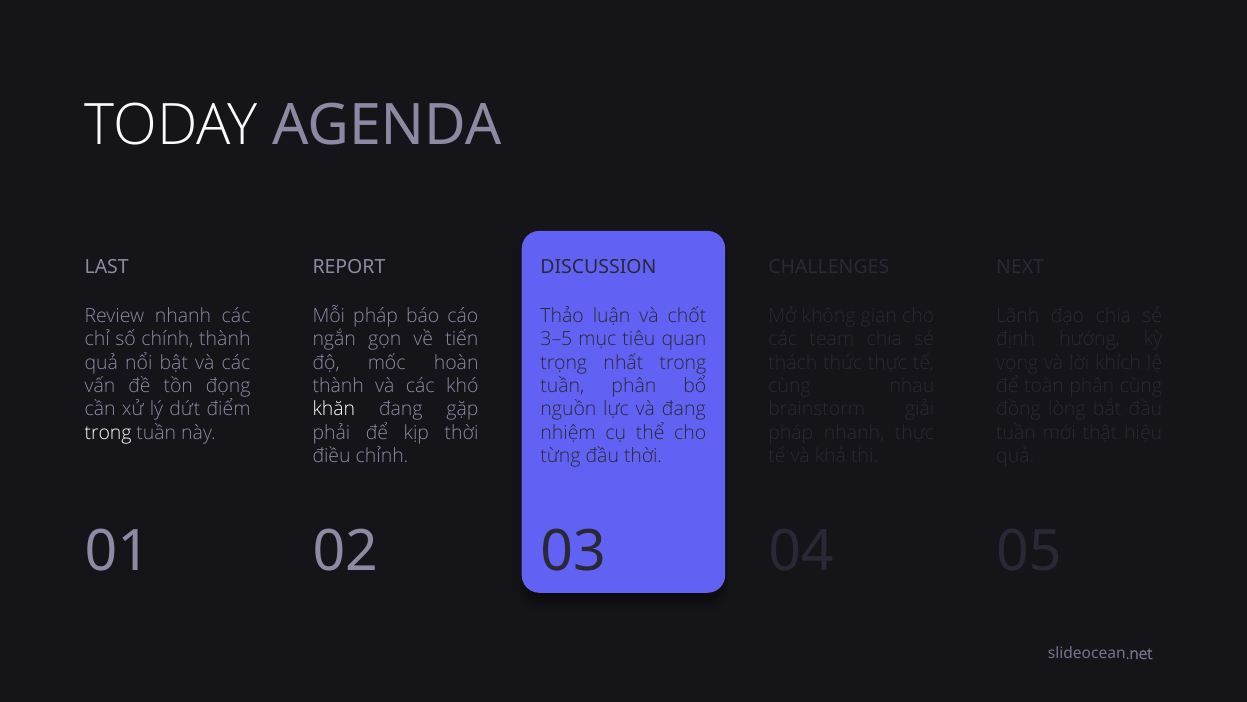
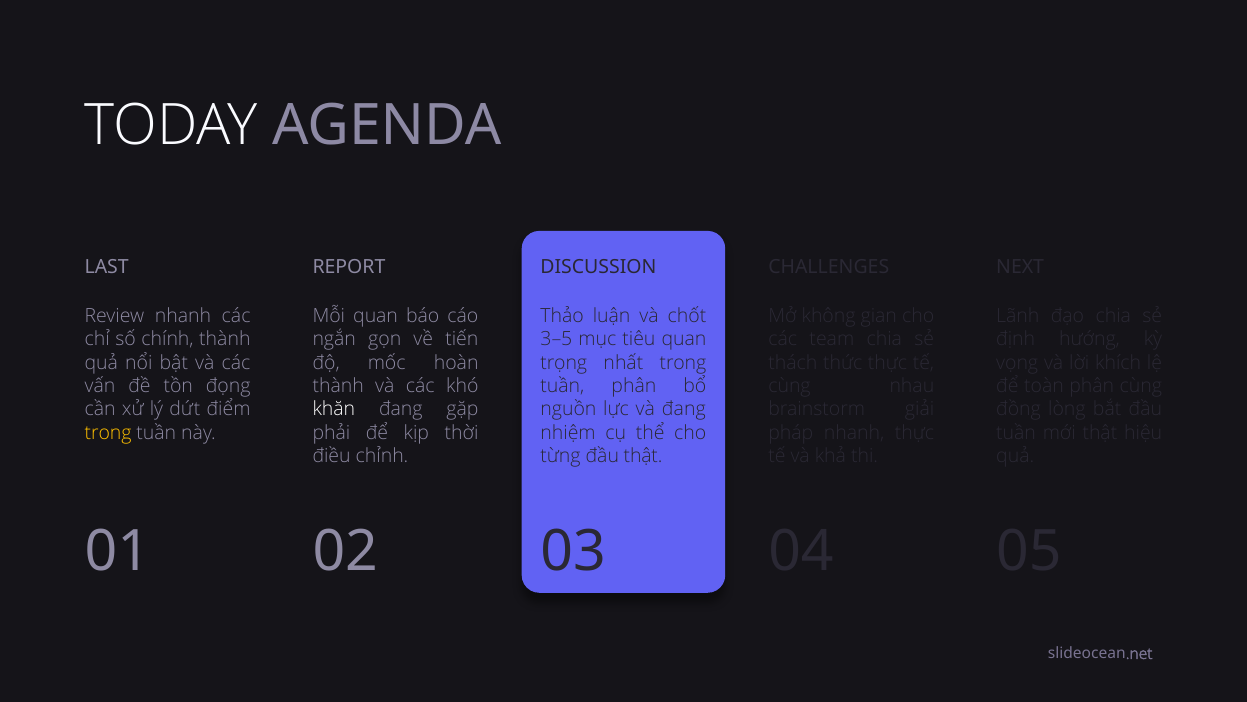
Mỗi pháp: pháp -> quan
trong at (108, 433) colour: white -> yellow
đầu thời: thời -> thật
